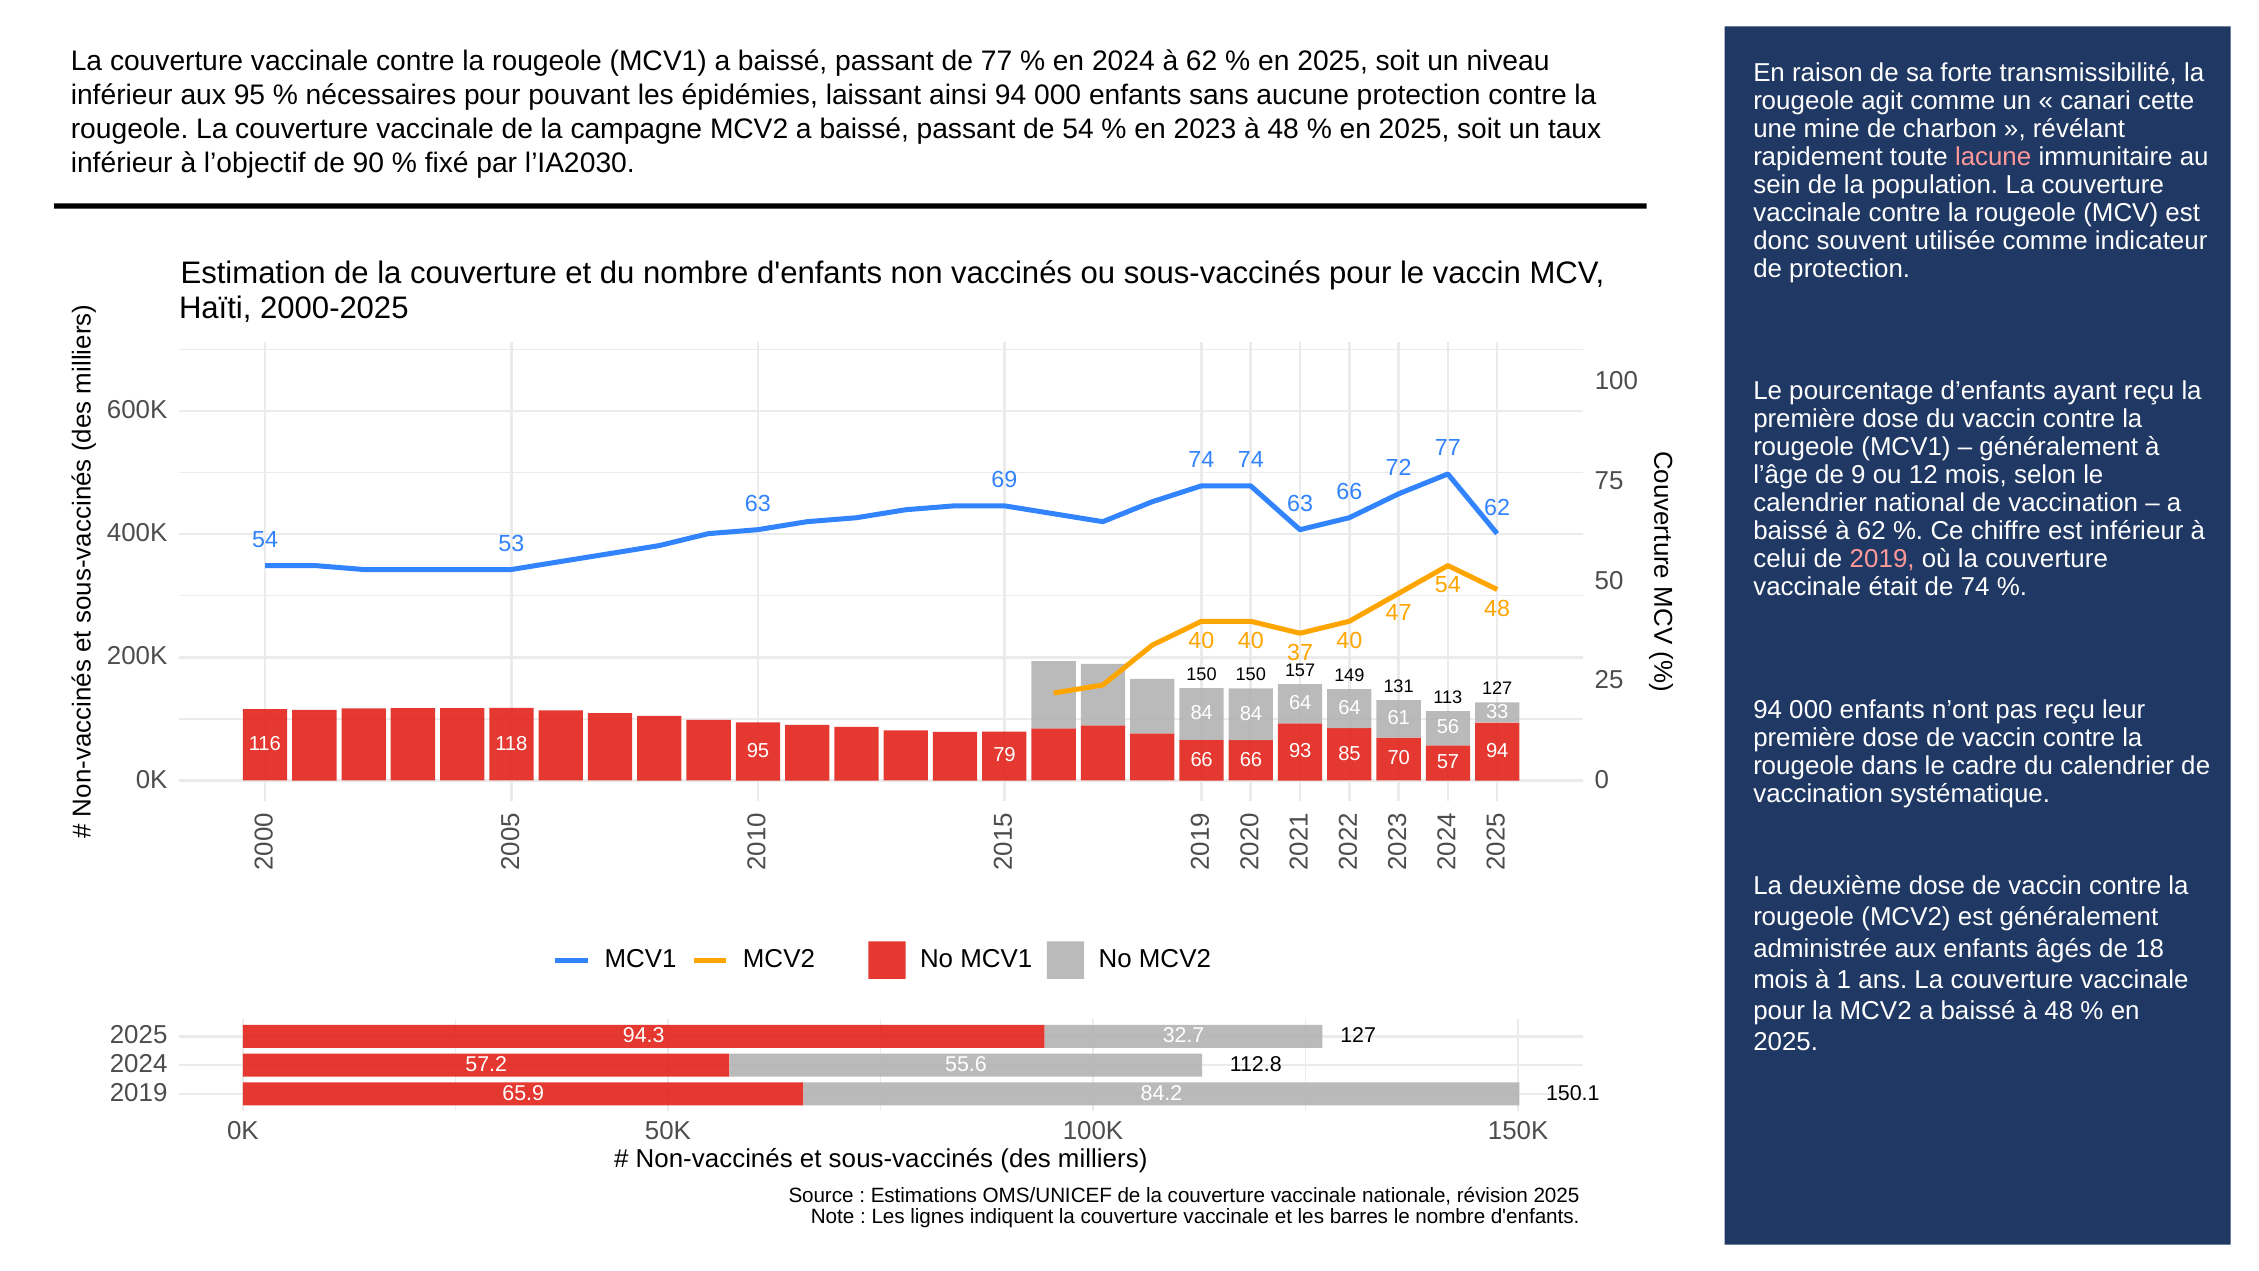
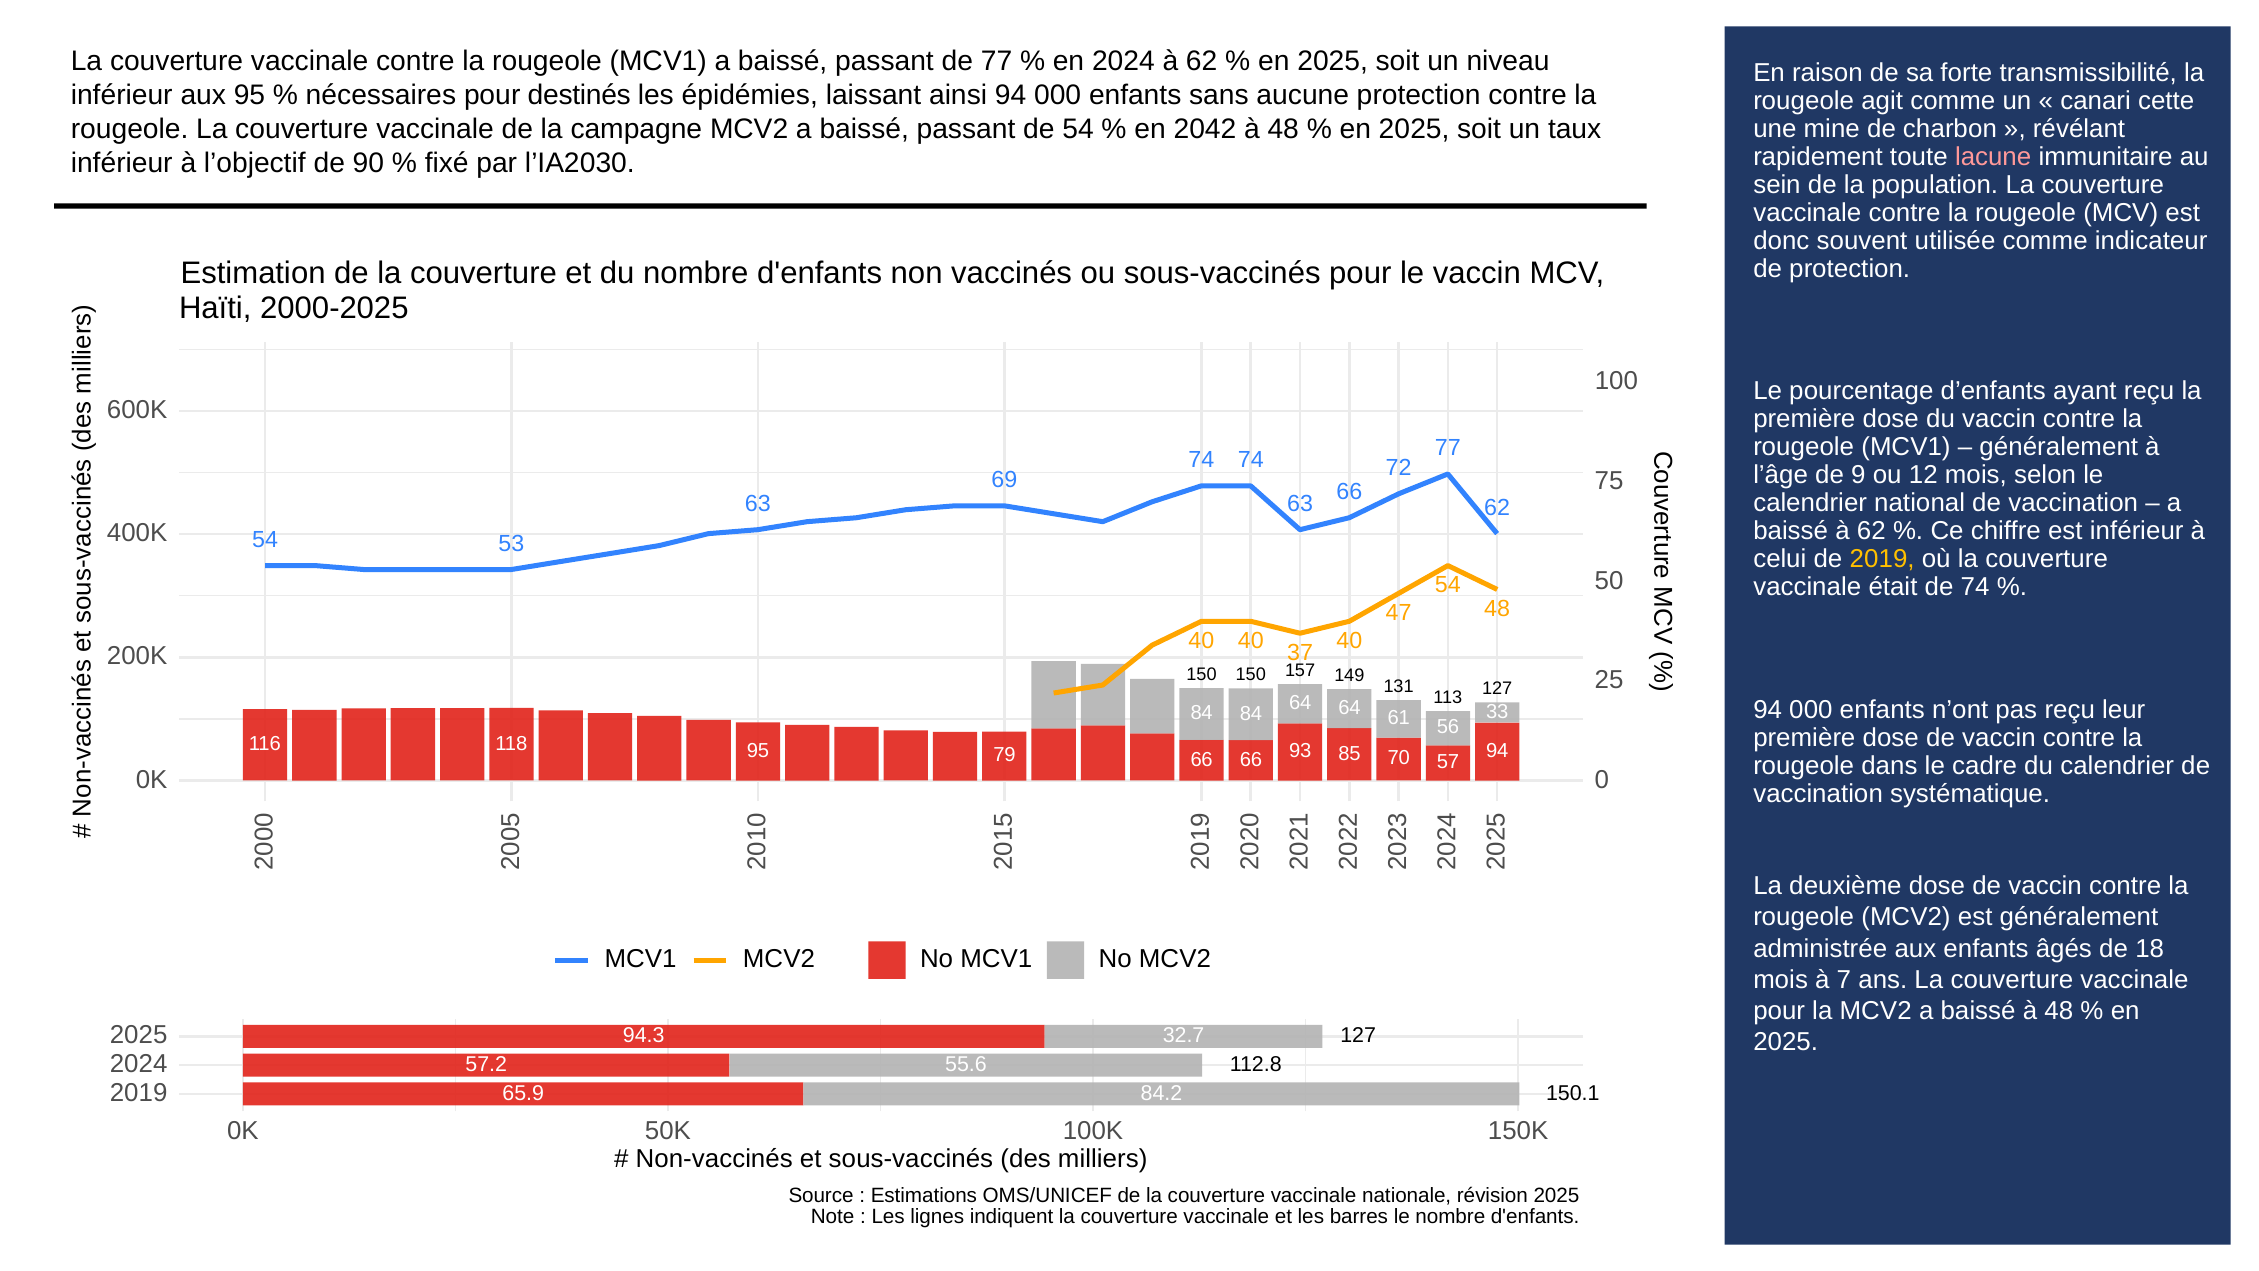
pouvant: pouvant -> destinés
2023: 2023 -> 2042
2019 at (1882, 559) colour: pink -> yellow
à 1: 1 -> 7
